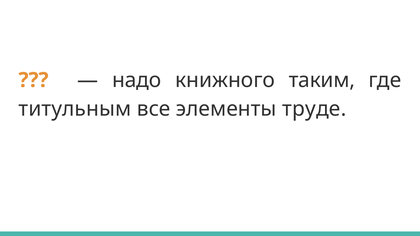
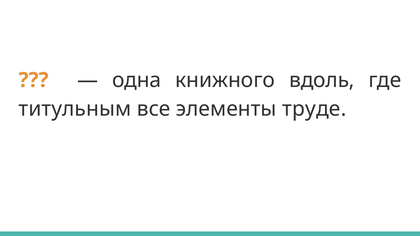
надо: надо -> одна
таким: таким -> вдоль
